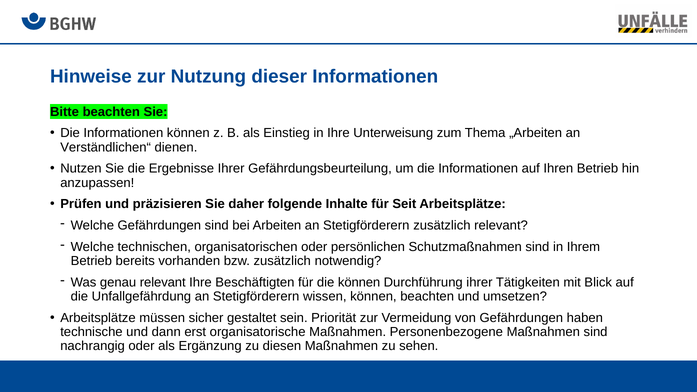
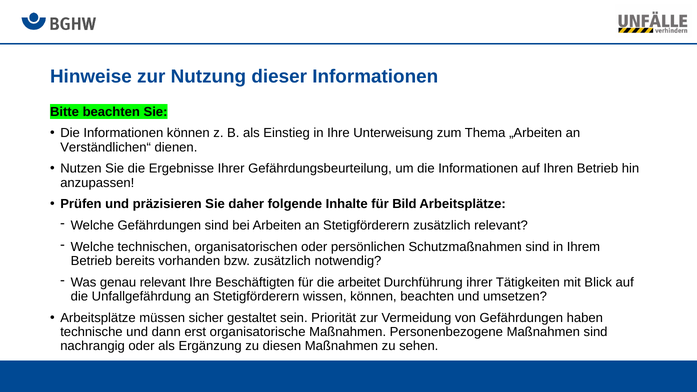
Seit: Seit -> Bild
die können: können -> arbeitet
